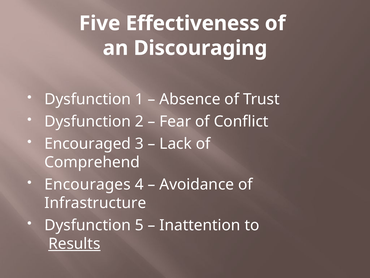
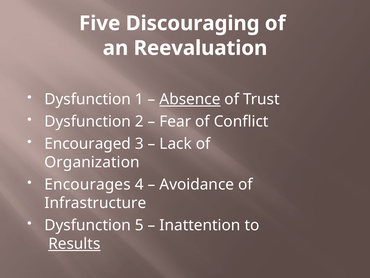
Effectiveness: Effectiveness -> Discouraging
Discouraging: Discouraging -> Reevaluation
Absence underline: none -> present
Comprehend: Comprehend -> Organization
